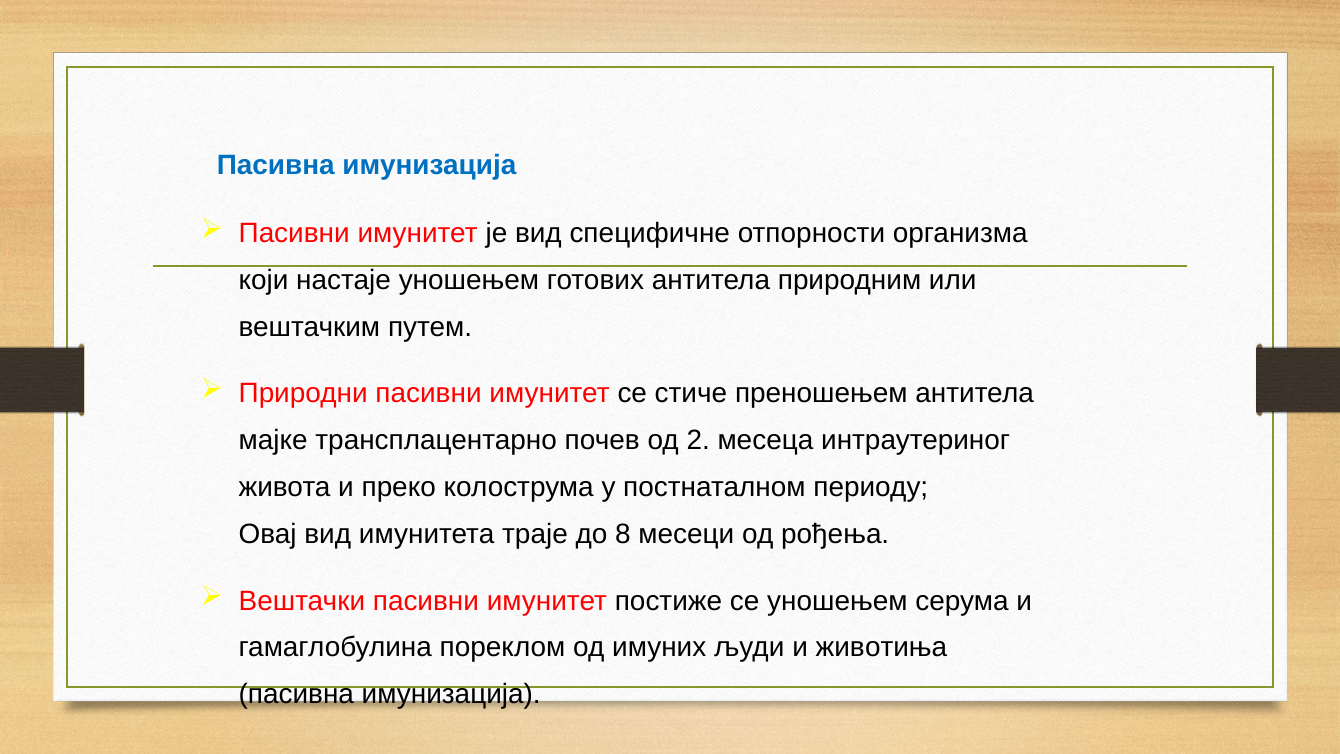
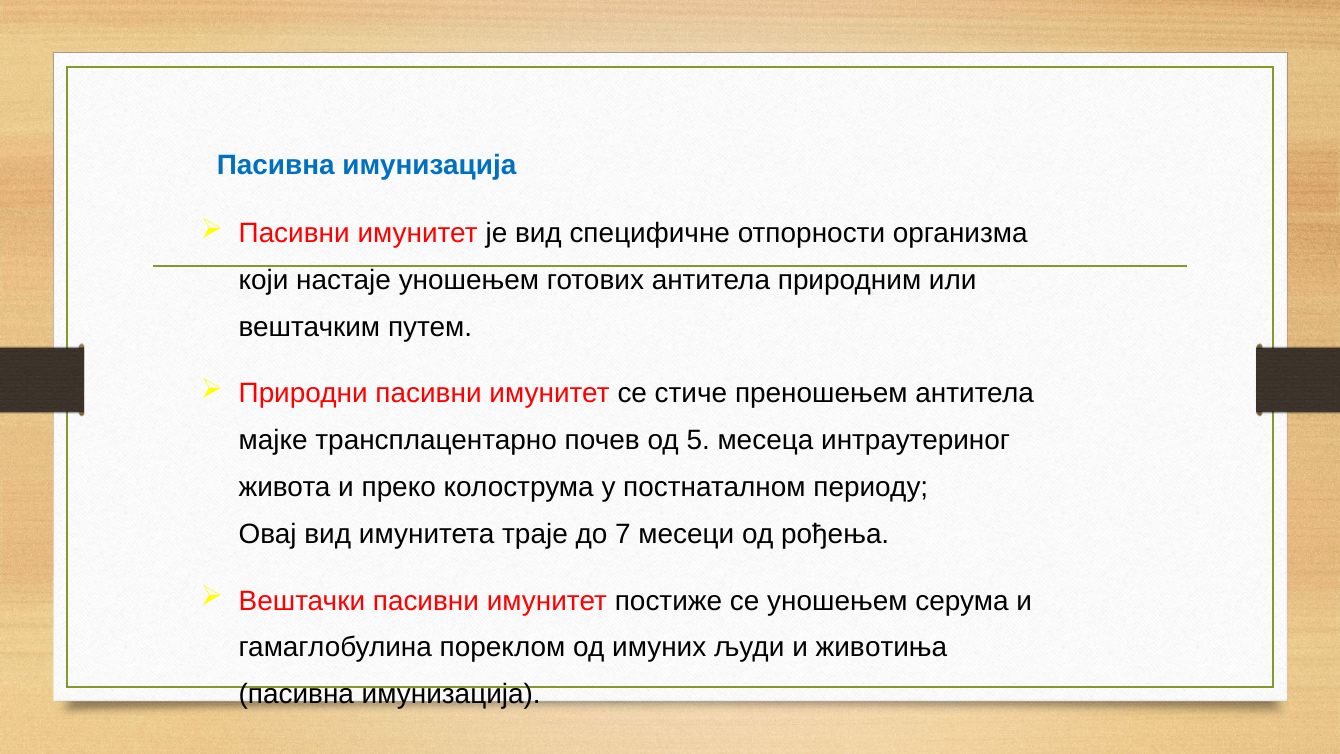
2: 2 -> 5
8: 8 -> 7
